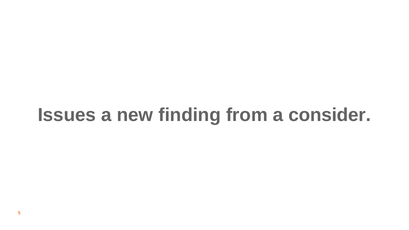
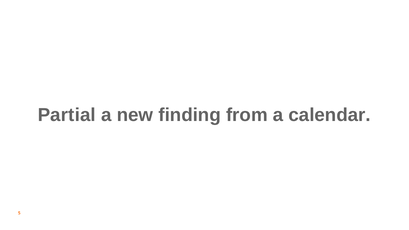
Issues: Issues -> Partial
consider: consider -> calendar
